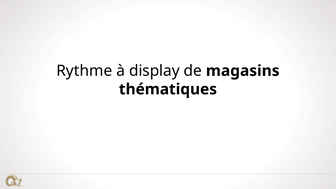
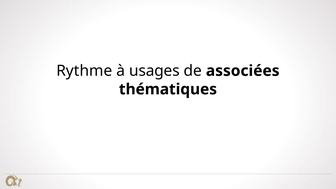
display: display -> usages
magasins: magasins -> associées
